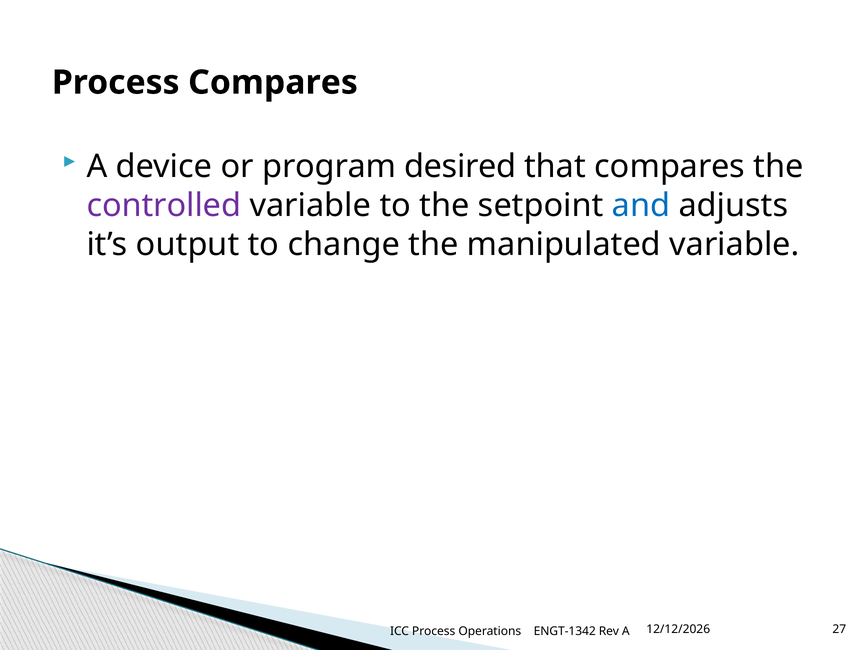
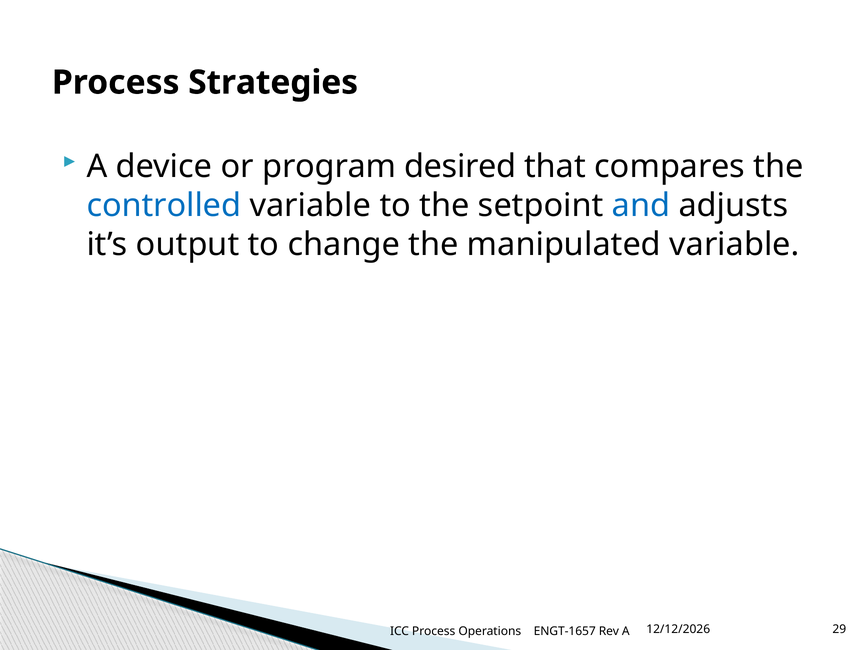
Process Compares: Compares -> Strategies
controlled colour: purple -> blue
27: 27 -> 29
ENGT-1342: ENGT-1342 -> ENGT-1657
